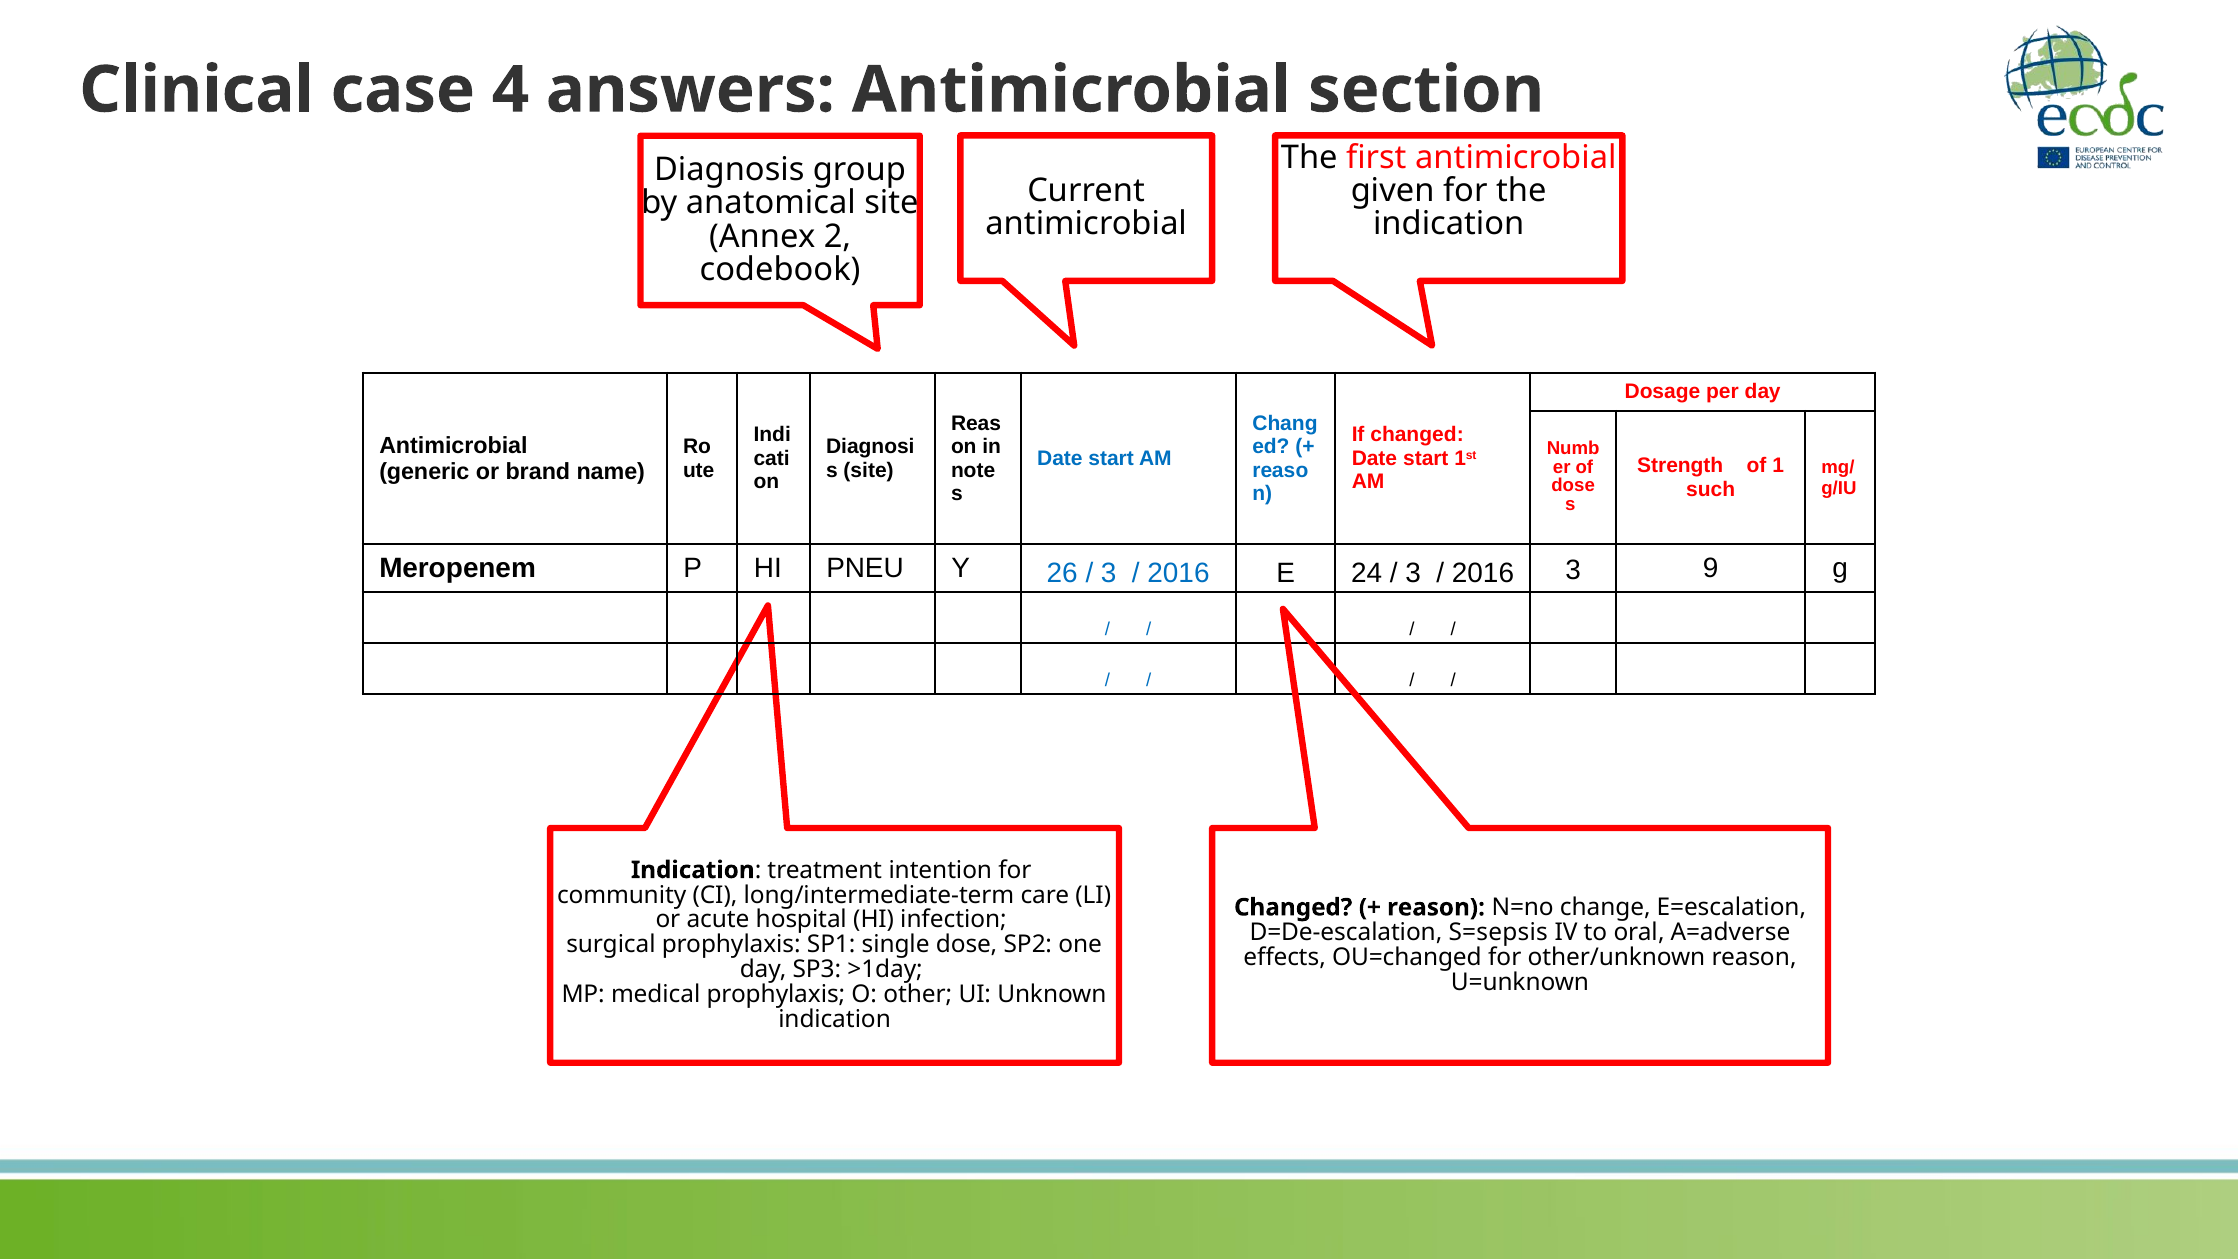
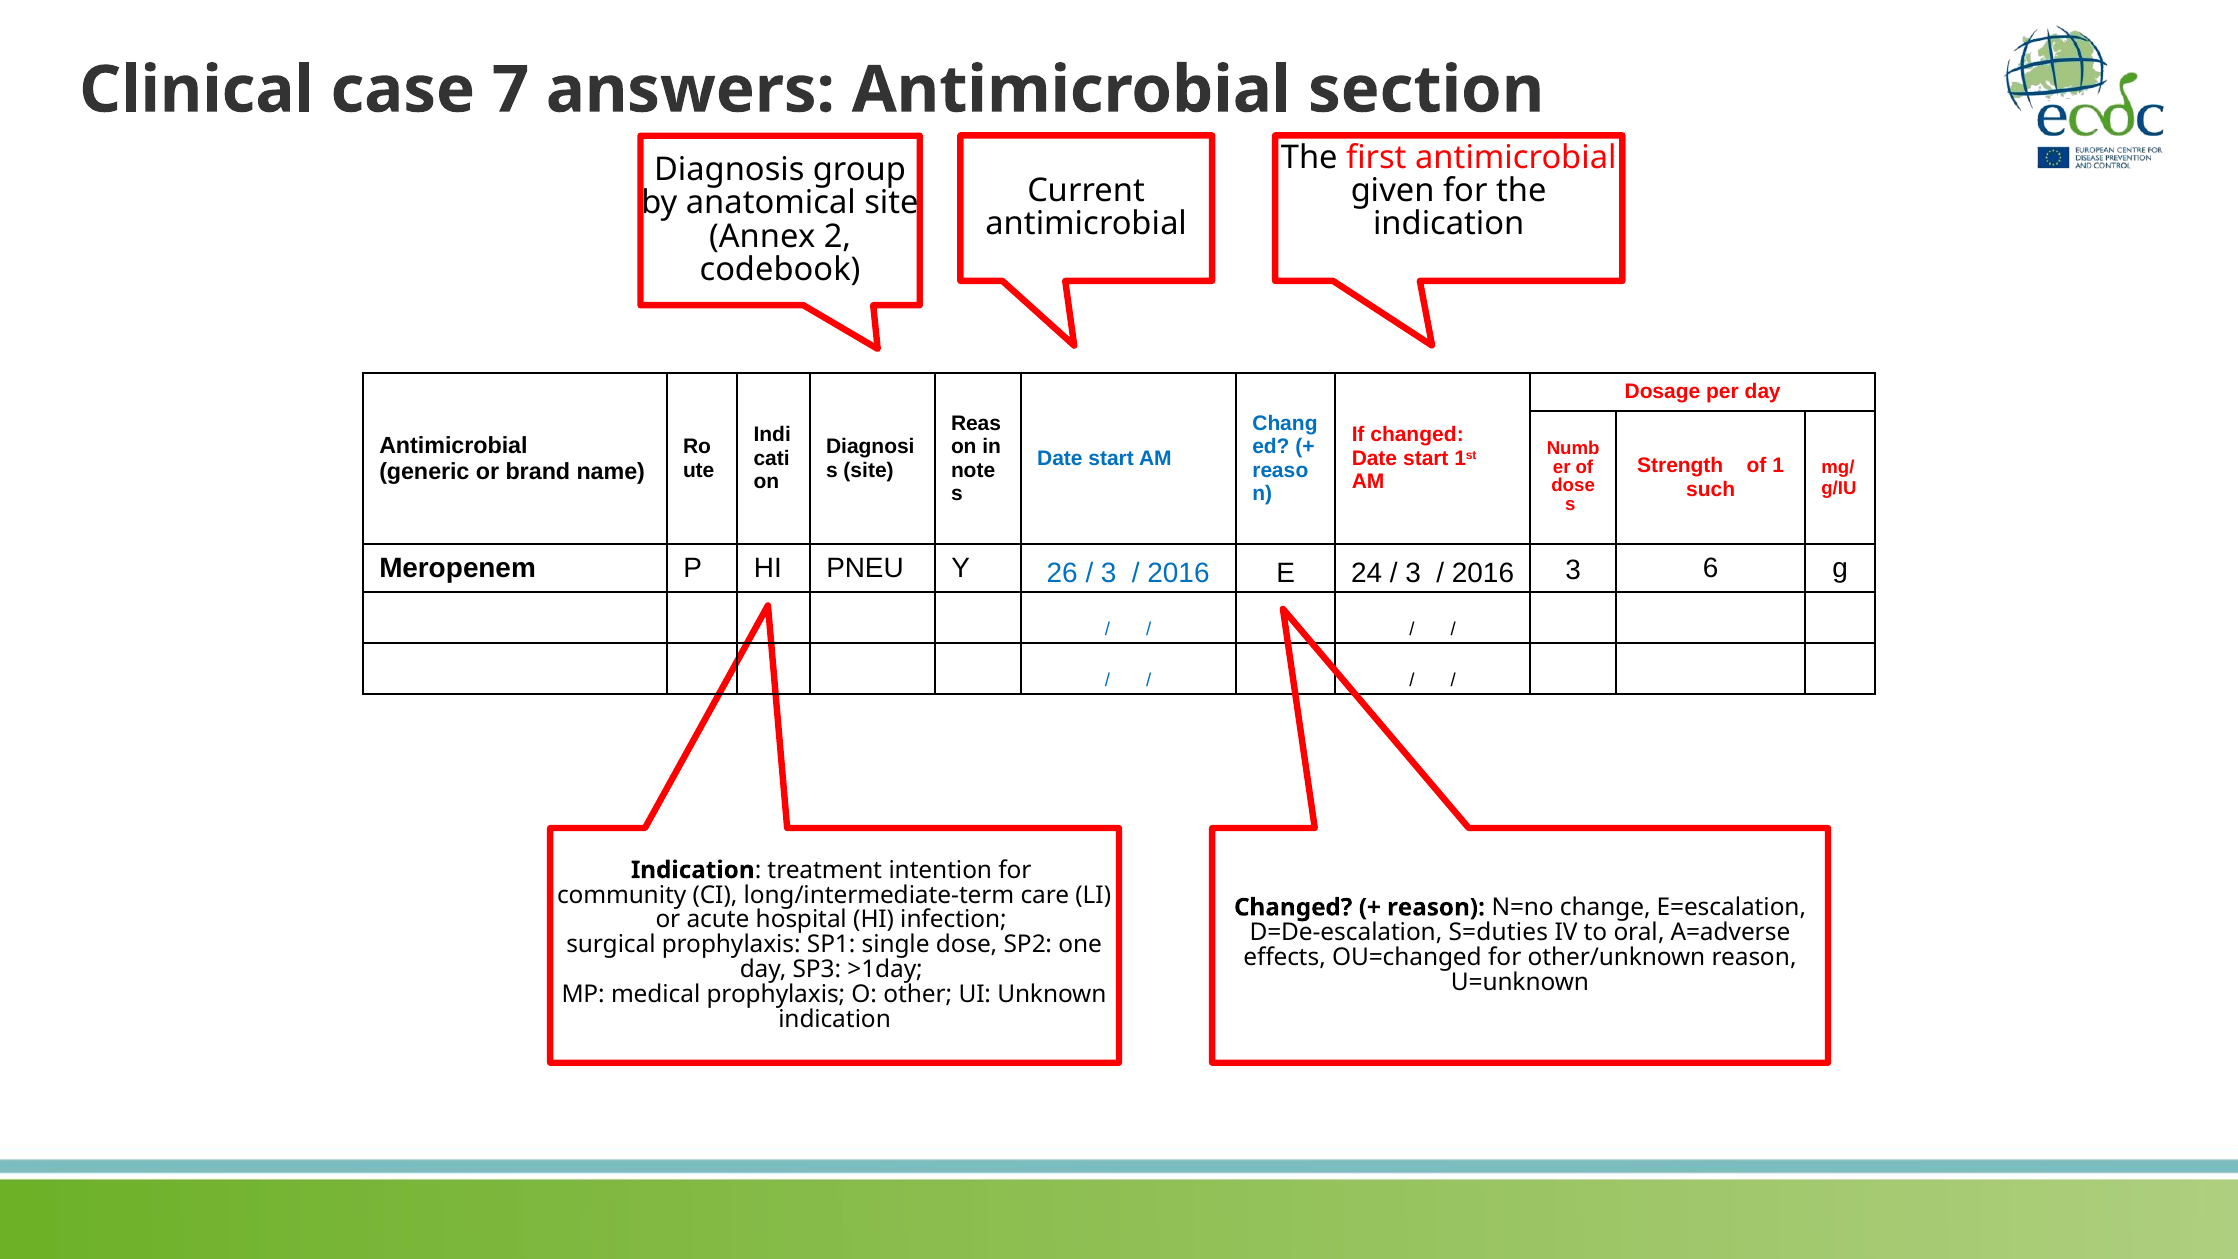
4: 4 -> 7
9: 9 -> 6
S=sepsis: S=sepsis -> S=duties
